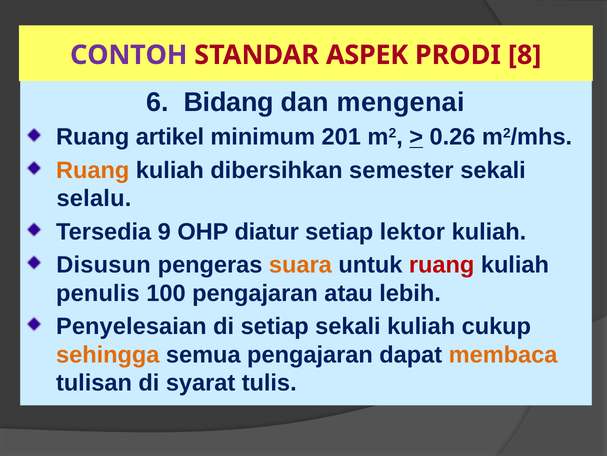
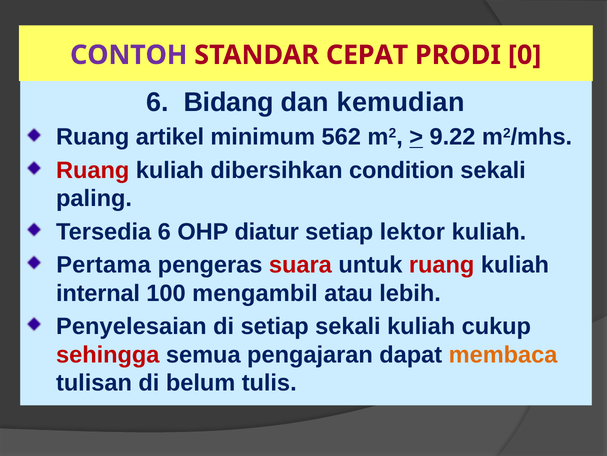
ASPEK: ASPEK -> CEPAT
8: 8 -> 0
mengenai: mengenai -> kemudian
201: 201 -> 562
0.26: 0.26 -> 9.22
Ruang at (93, 170) colour: orange -> red
semester: semester -> condition
selalu: selalu -> paling
Tersedia 9: 9 -> 6
Disusun: Disusun -> Pertama
suara colour: orange -> red
penulis: penulis -> internal
100 pengajaran: pengajaran -> mengambil
sehingga colour: orange -> red
syarat: syarat -> belum
